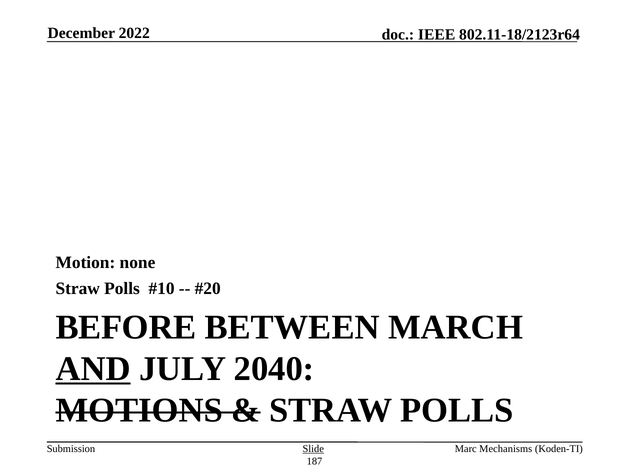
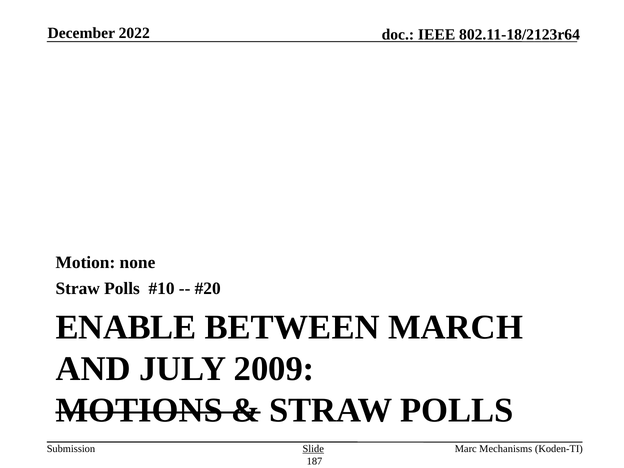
BEFORE: BEFORE -> ENABLE
AND underline: present -> none
2040: 2040 -> 2009
